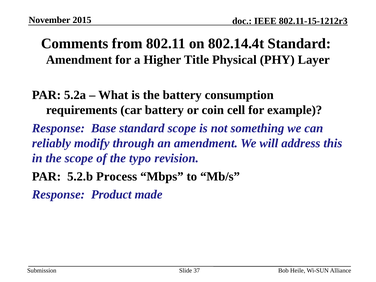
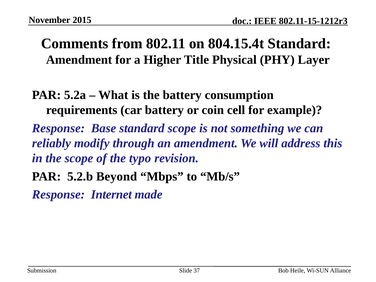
802.14.4t: 802.14.4t -> 804.15.4t
Process: Process -> Beyond
Product: Product -> Internet
